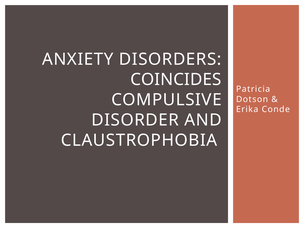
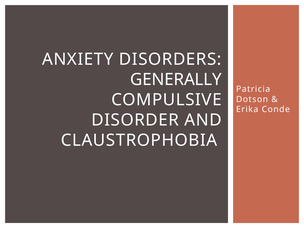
COINCIDES: COINCIDES -> GENERALLY
